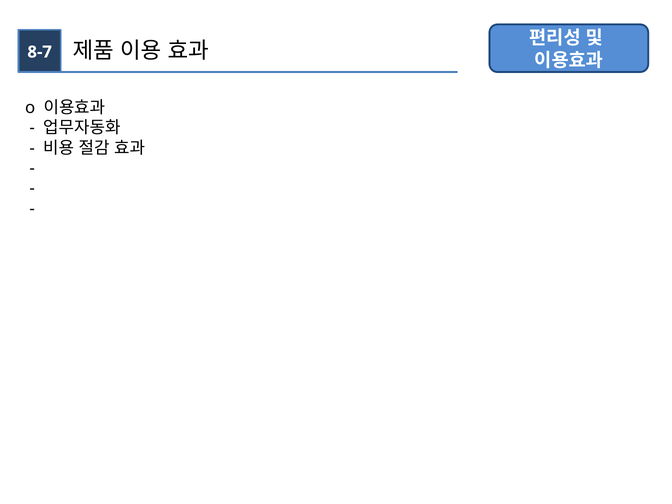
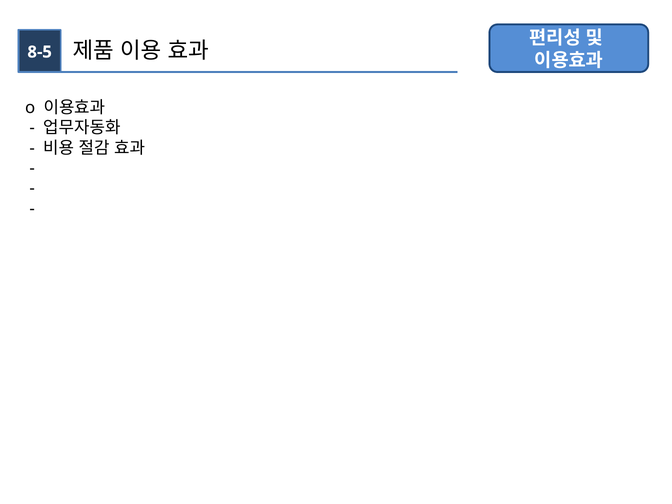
8-7: 8-7 -> 8-5
